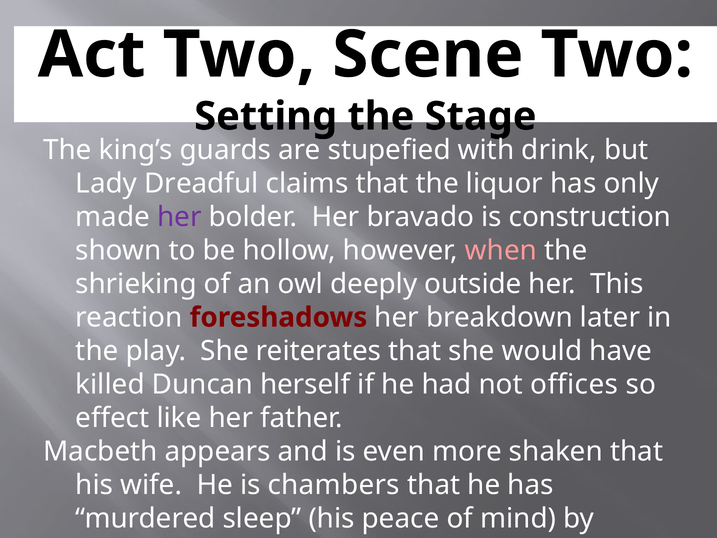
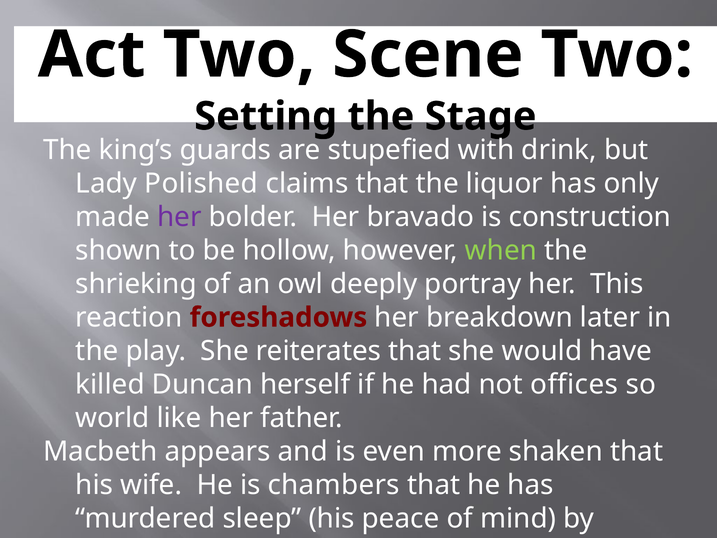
Dreadful: Dreadful -> Polished
when colour: pink -> light green
outside: outside -> portray
effect: effect -> world
